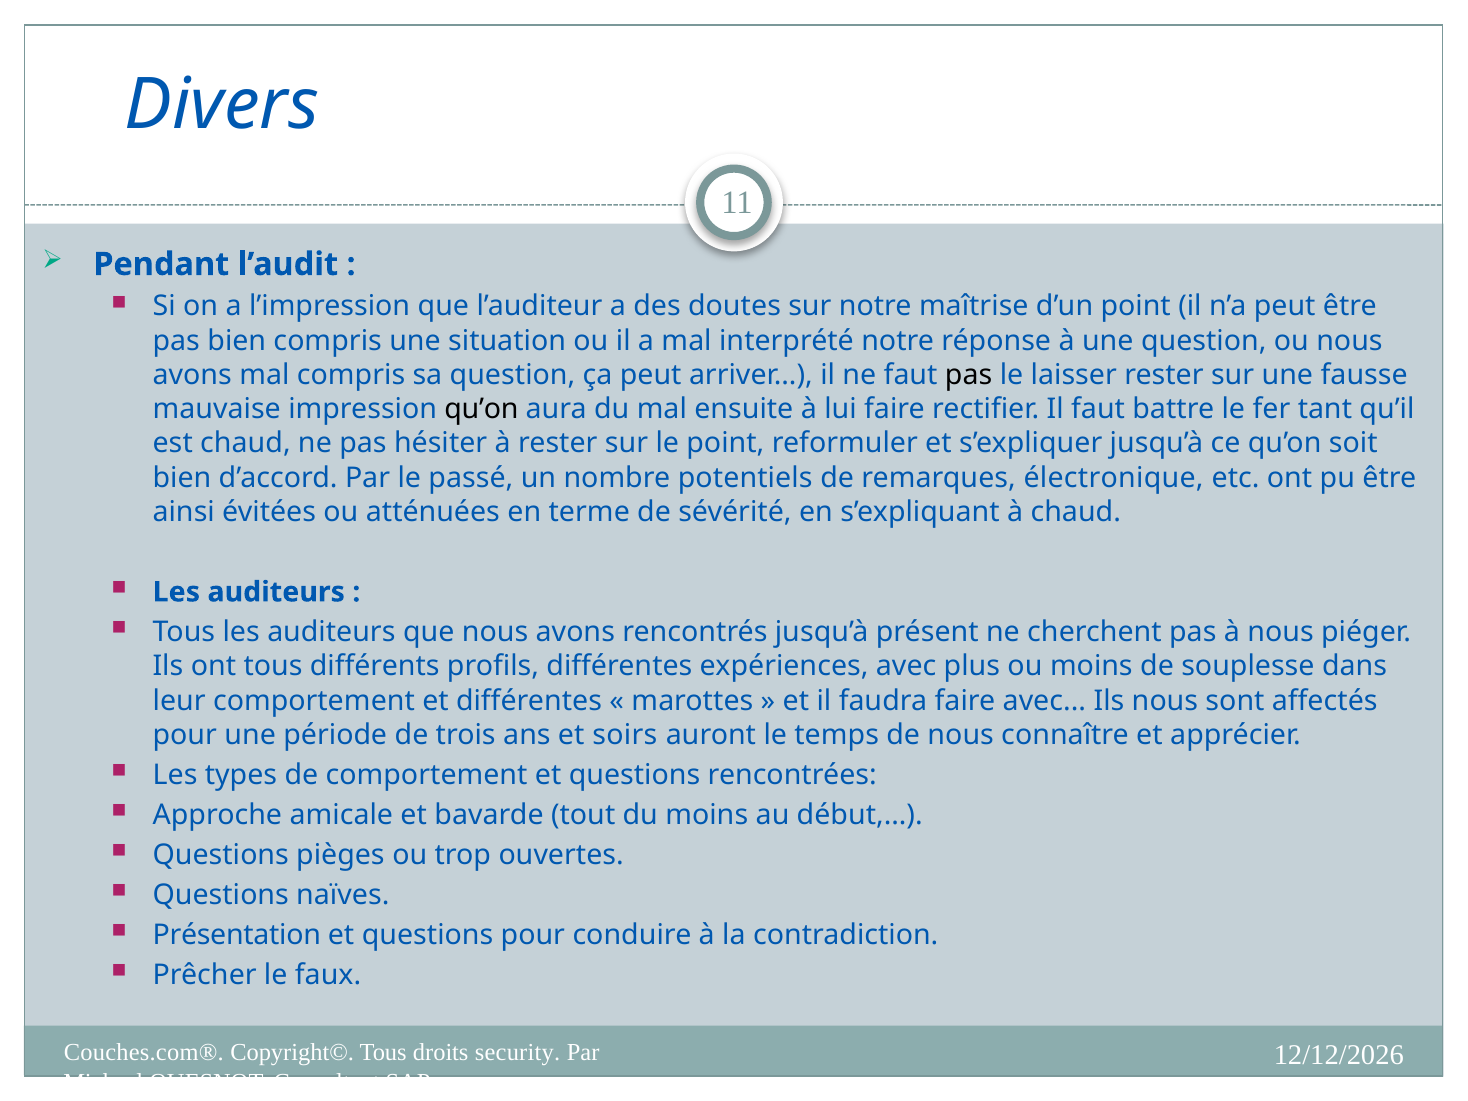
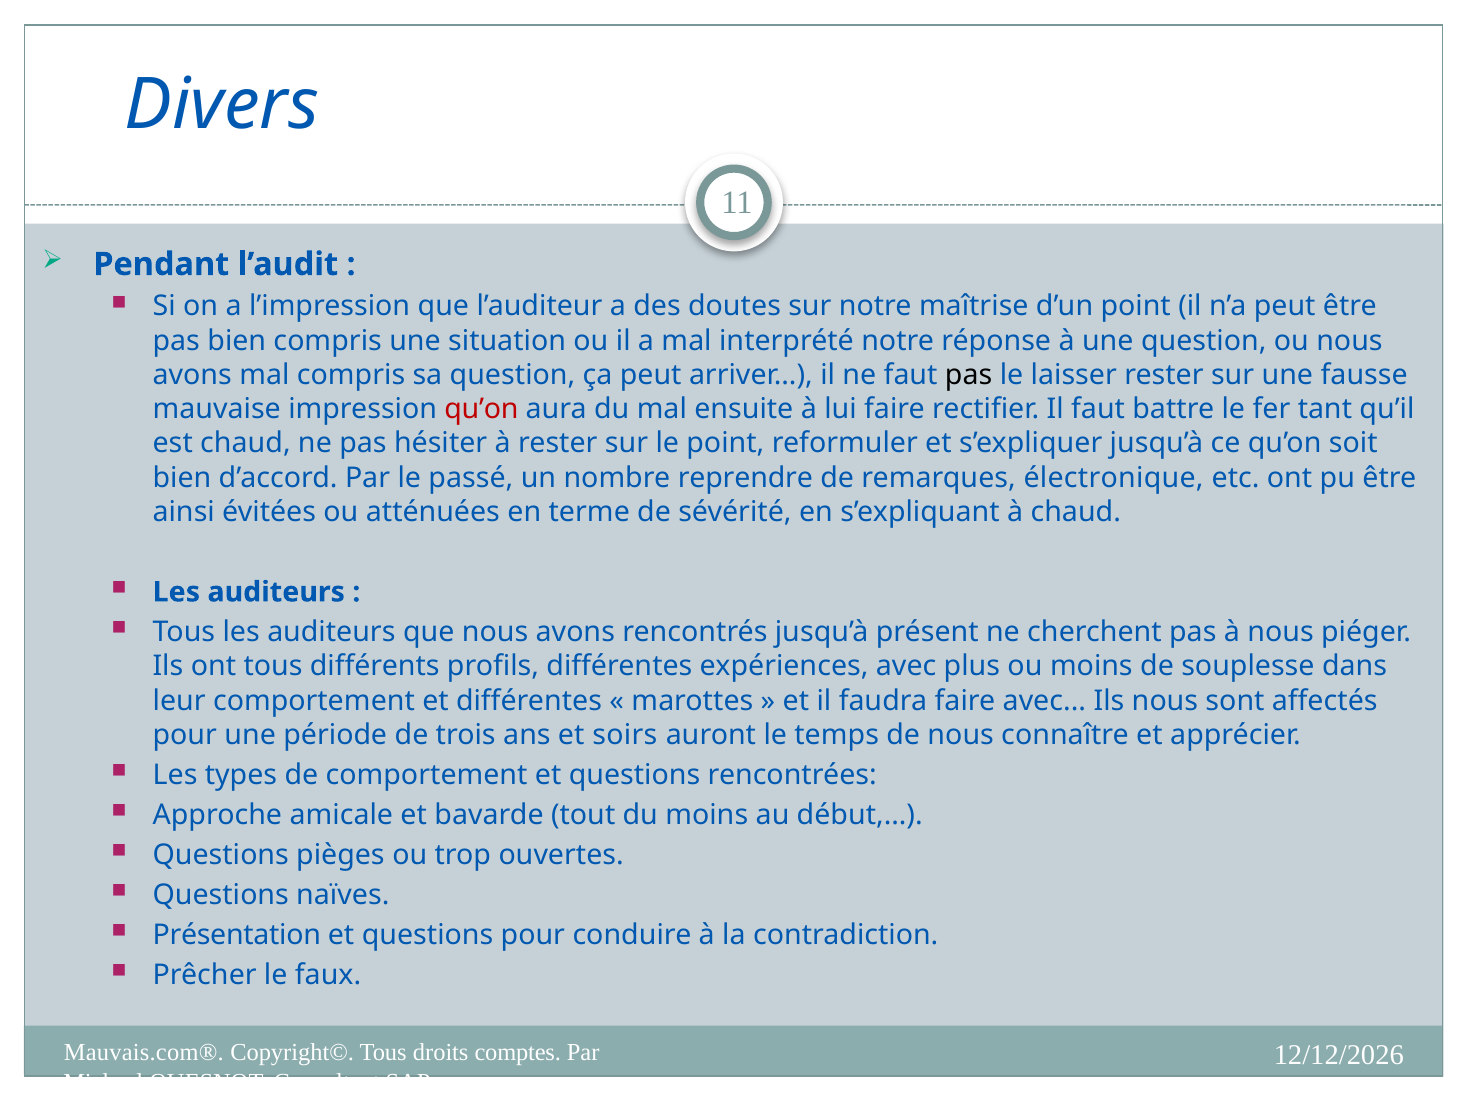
qu’on at (481, 409) colour: black -> red
potentiels: potentiels -> reprendre
Couches.com®: Couches.com® -> Mauvais.com®
security: security -> comptes
